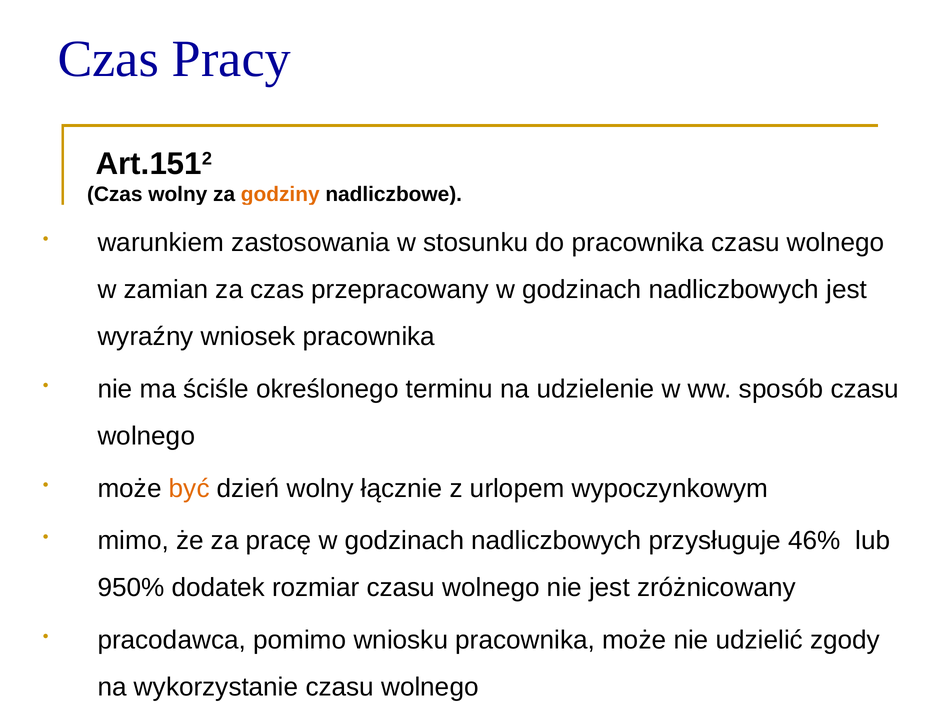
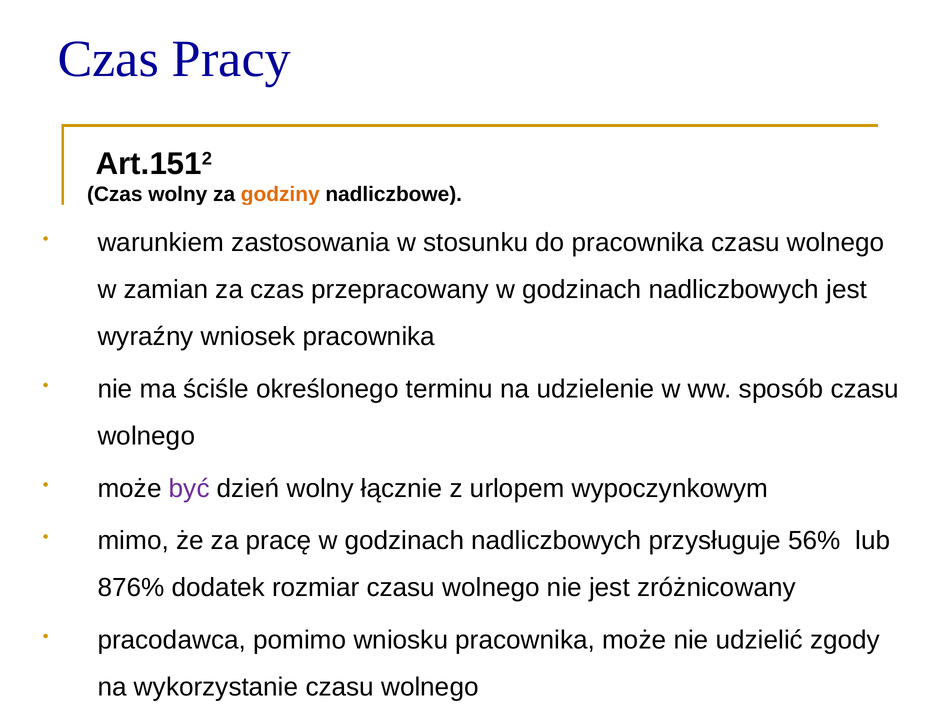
być colour: orange -> purple
46%: 46% -> 56%
950%: 950% -> 876%
